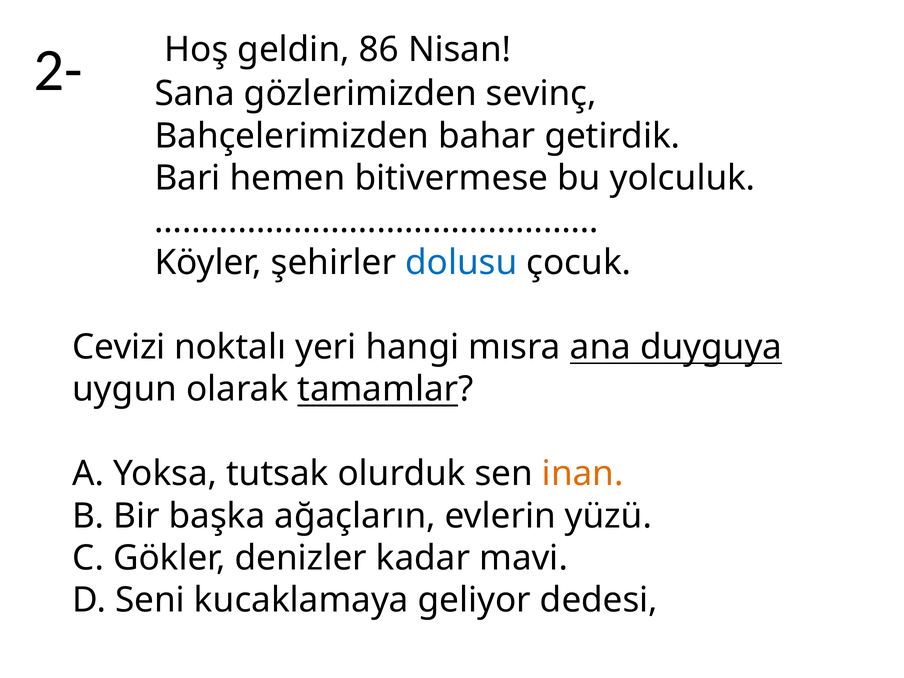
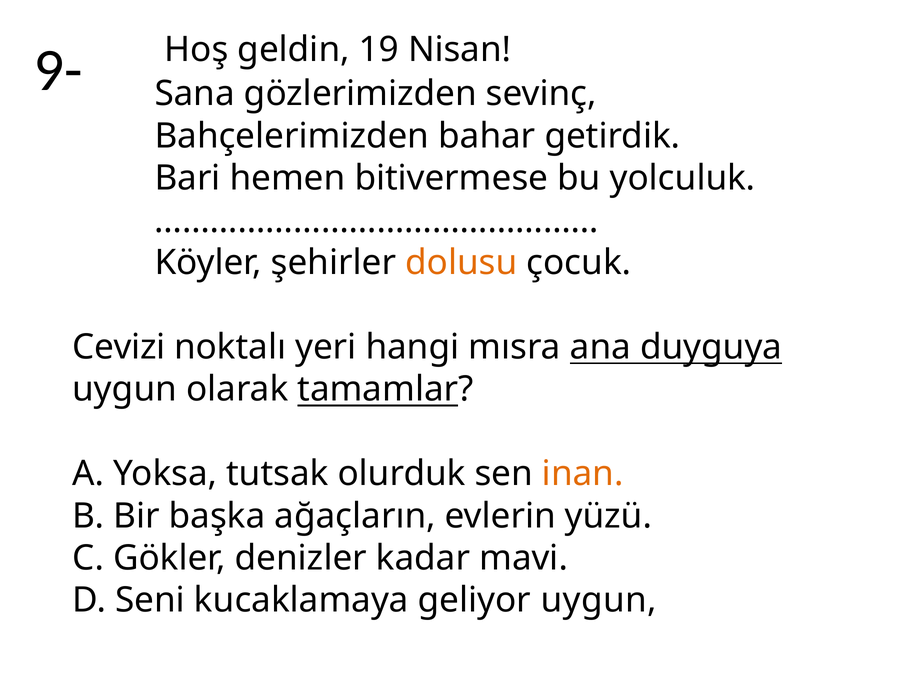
2-: 2- -> 9-
86: 86 -> 19
dolusu colour: blue -> orange
geliyor dedesi: dedesi -> uygun
